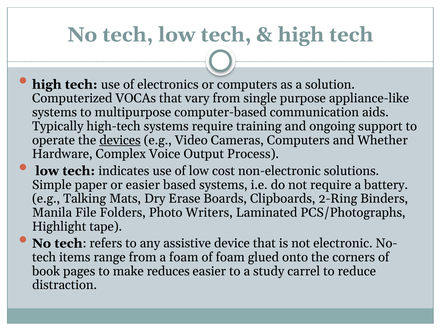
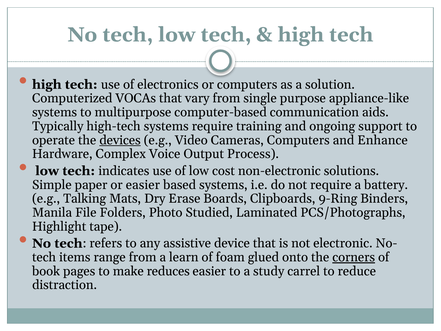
Whether: Whether -> Enhance
2-Ring: 2-Ring -> 9-Ring
Writers: Writers -> Studied
a foam: foam -> learn
corners underline: none -> present
